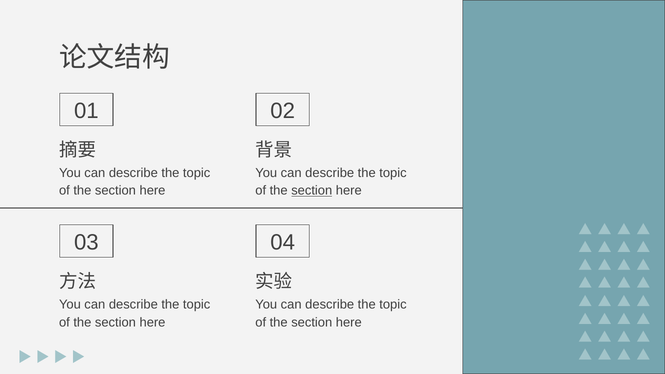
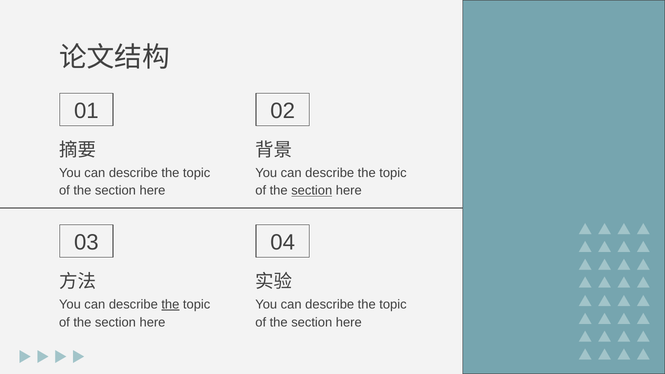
the at (170, 305) underline: none -> present
